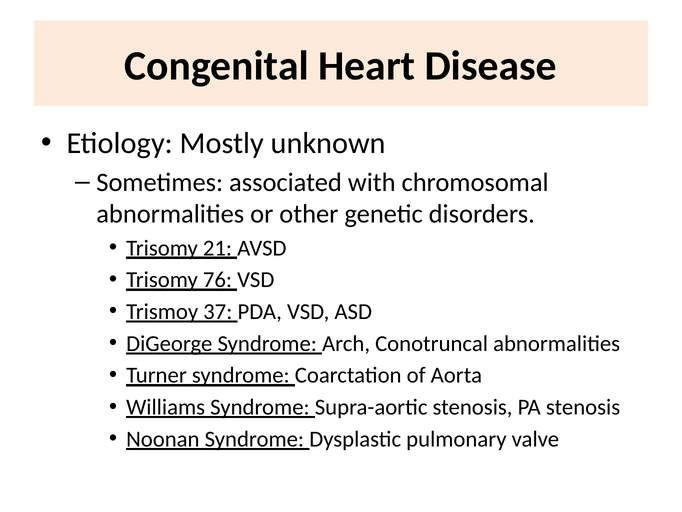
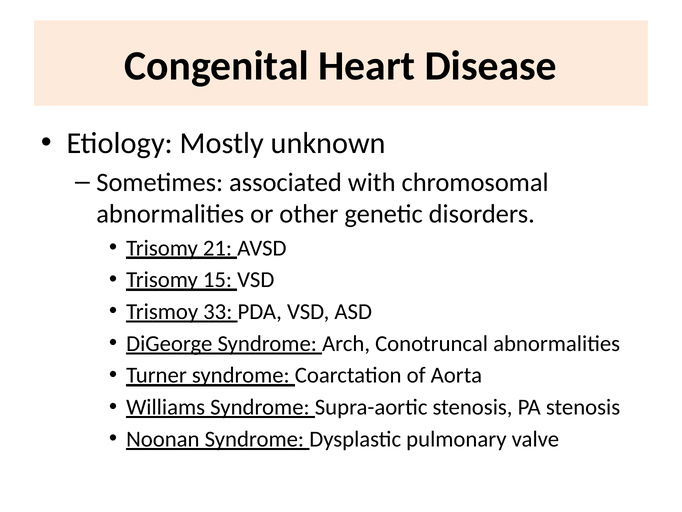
76: 76 -> 15
37: 37 -> 33
